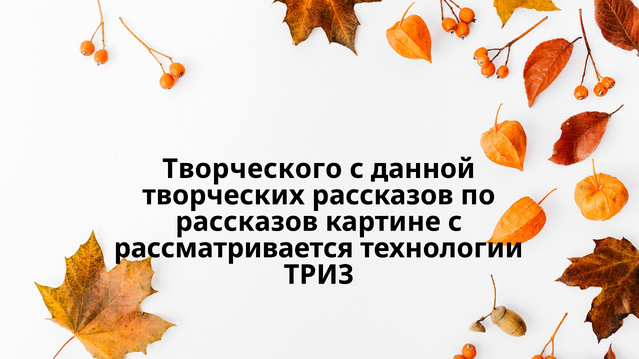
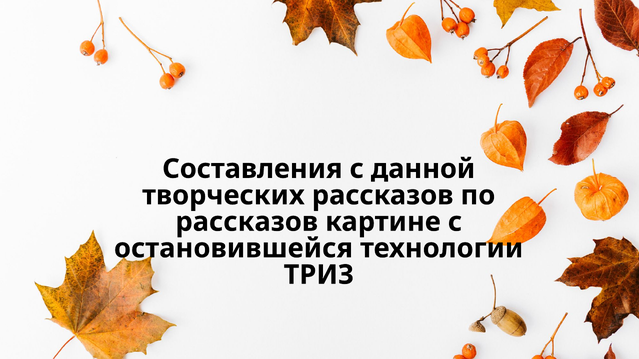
Творческого: Творческого -> Составления
рассматривается: рассматривается -> остановившейся
